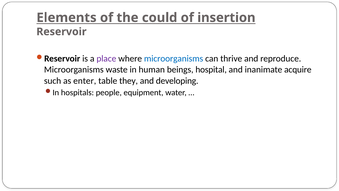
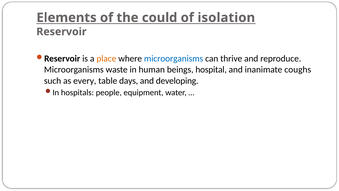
insertion: insertion -> isolation
place colour: purple -> orange
acquire: acquire -> coughs
enter: enter -> every
they: they -> days
